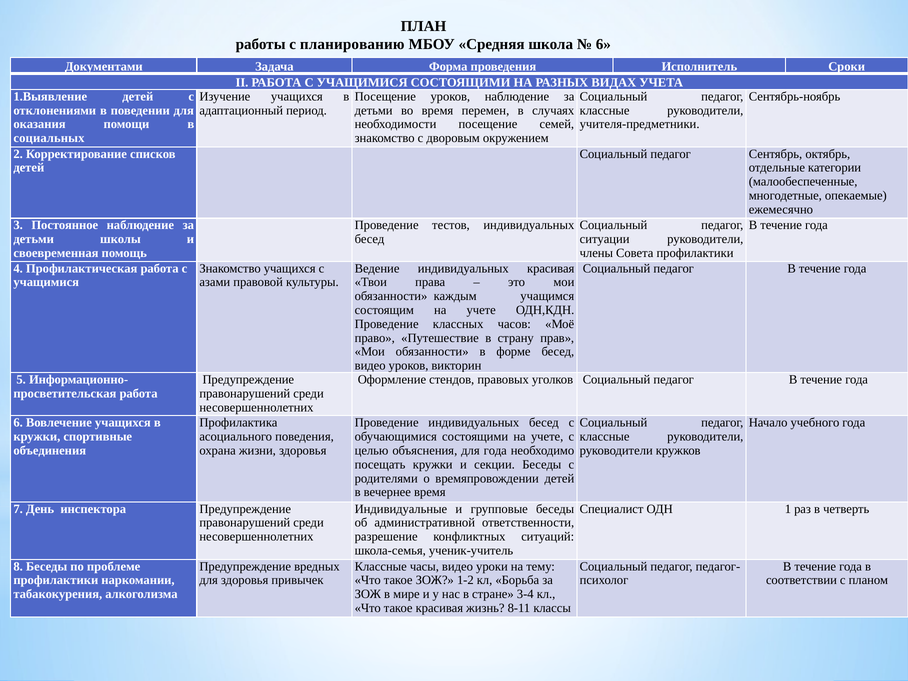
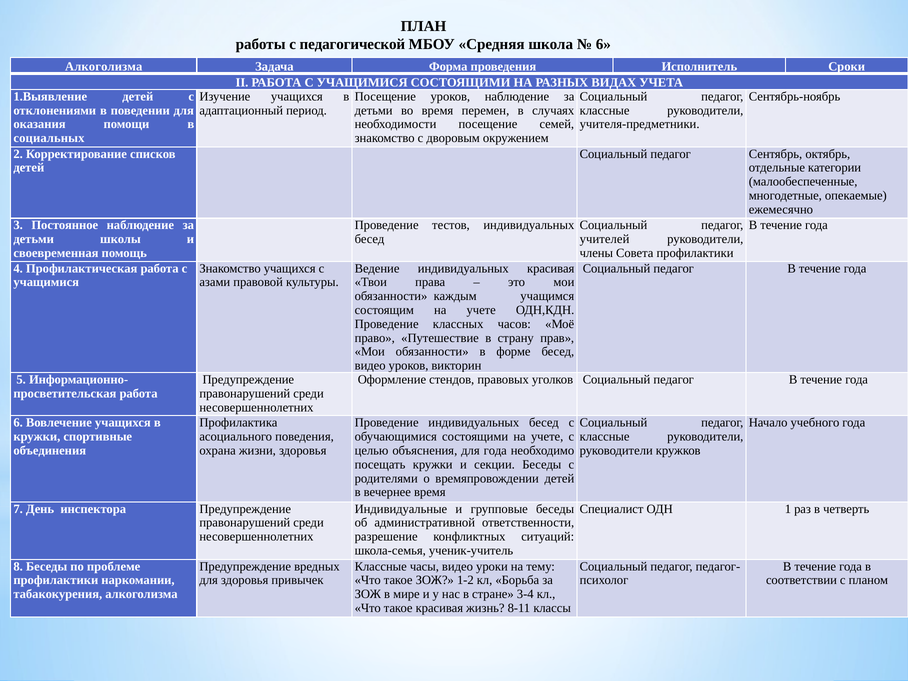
планированию: планированию -> педагогической
Документами at (104, 67): Документами -> Алкоголизма
ситуации: ситуации -> учителей
